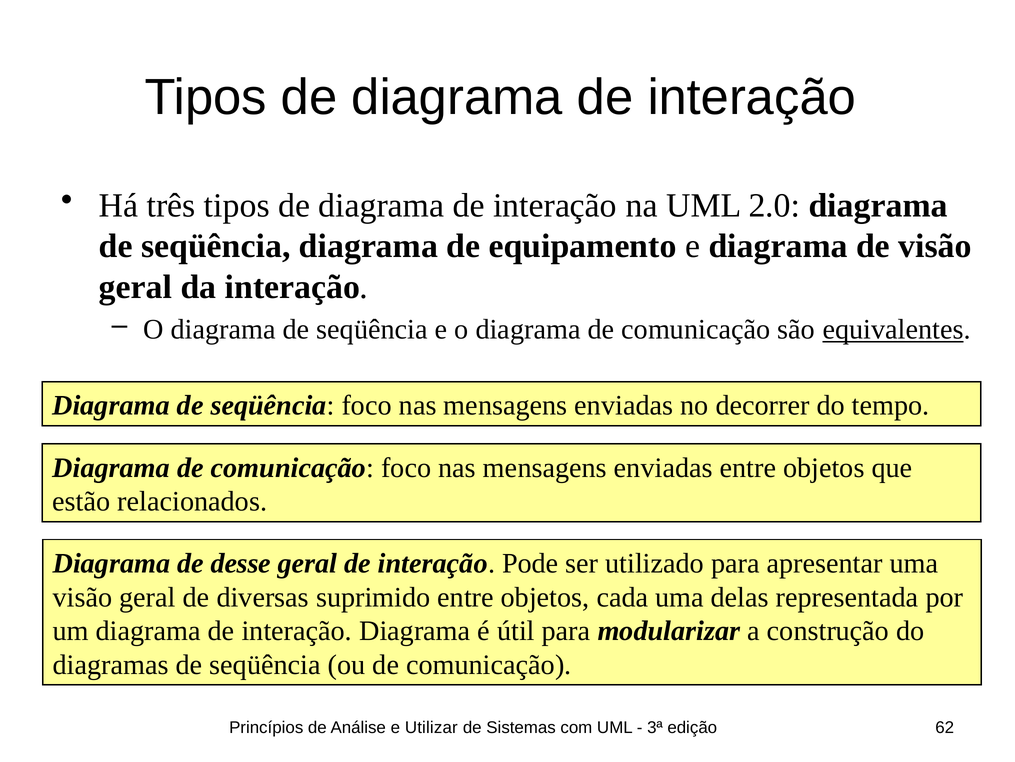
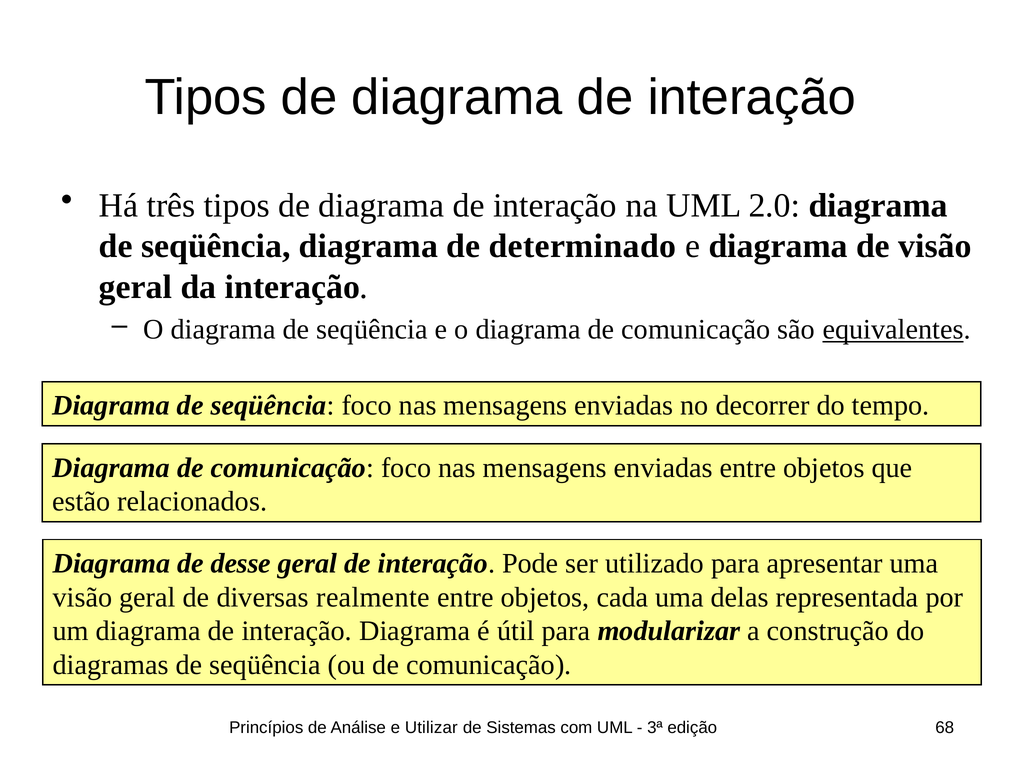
equipamento: equipamento -> determinado
suprimido: suprimido -> realmente
62: 62 -> 68
